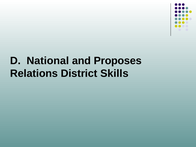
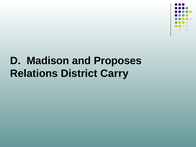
National: National -> Madison
Skills: Skills -> Carry
